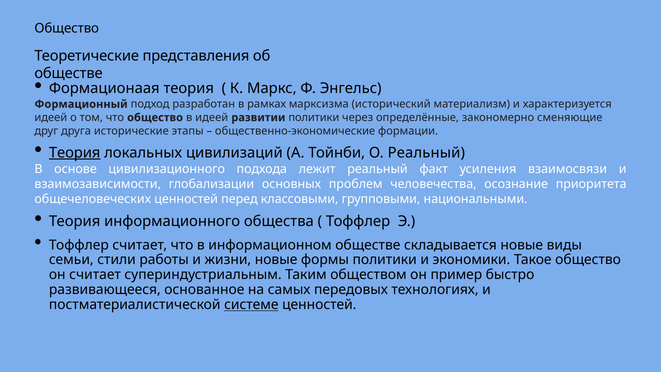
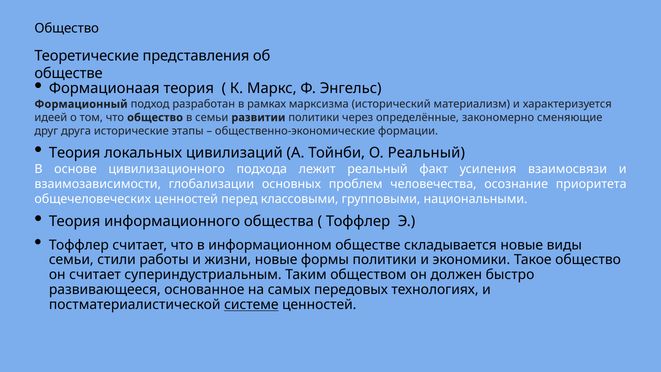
в идеей: идеей -> семьи
Теория at (75, 153) underline: present -> none
пример: пример -> должен
